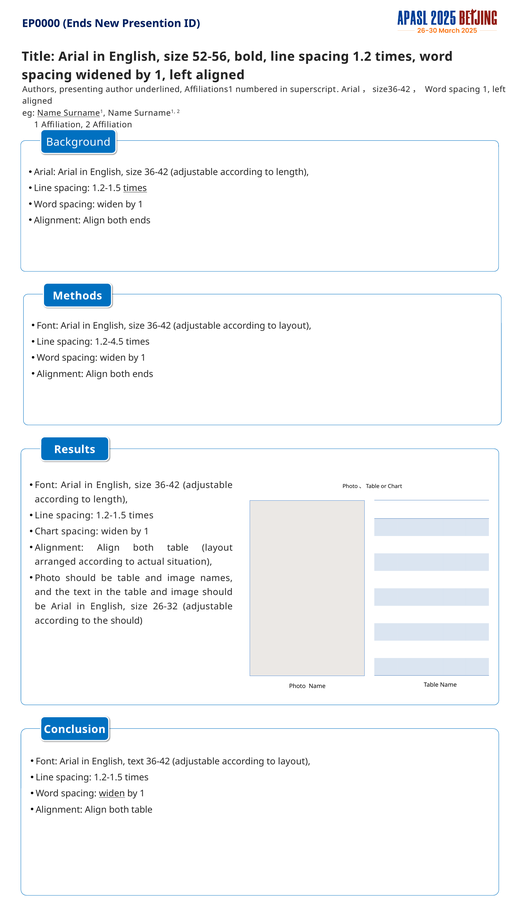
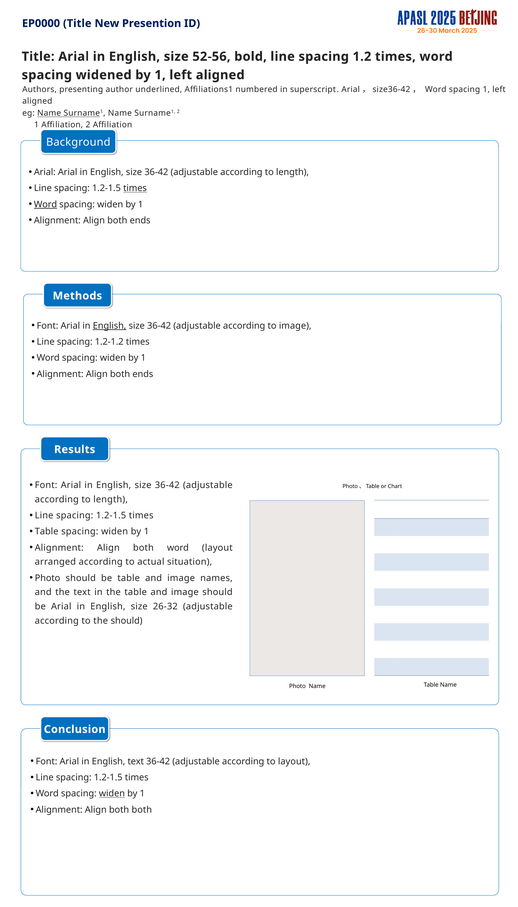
EP0000 Ends: Ends -> Title
Word at (45, 204) underline: none -> present
English at (110, 326) underline: none -> present
layout at (295, 326): layout -> image
1.2-4.5: 1.2-4.5 -> 1.2-1.2
Chart at (47, 531): Chart -> Table
table at (178, 547): table -> word
table at (142, 809): table -> both
